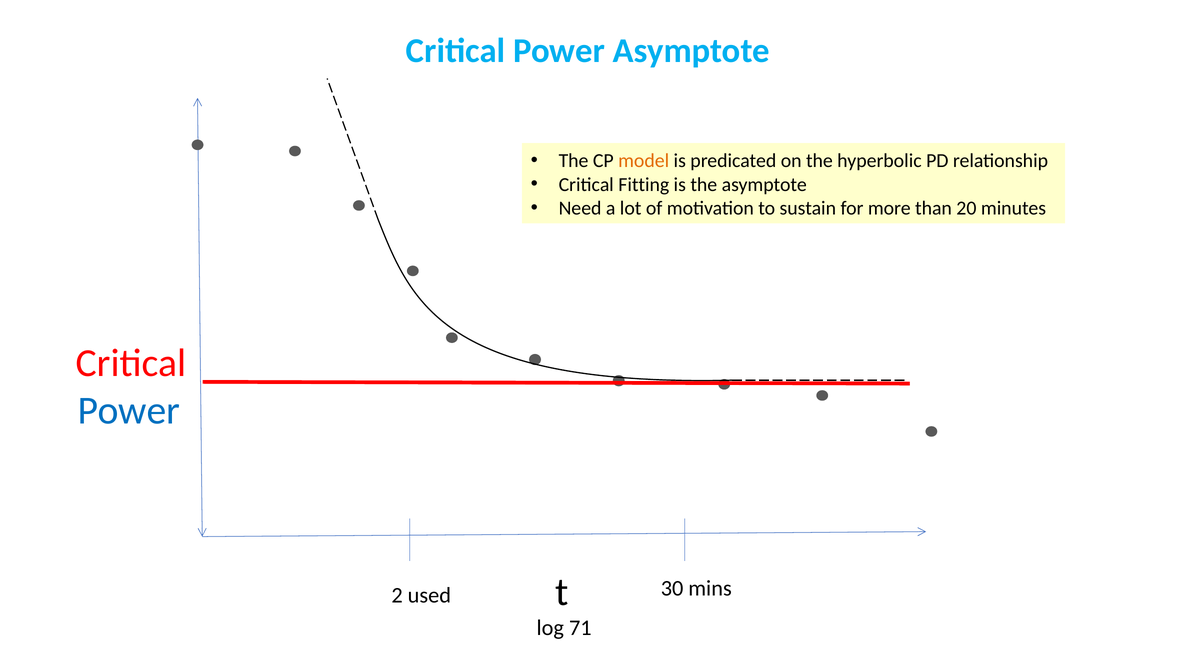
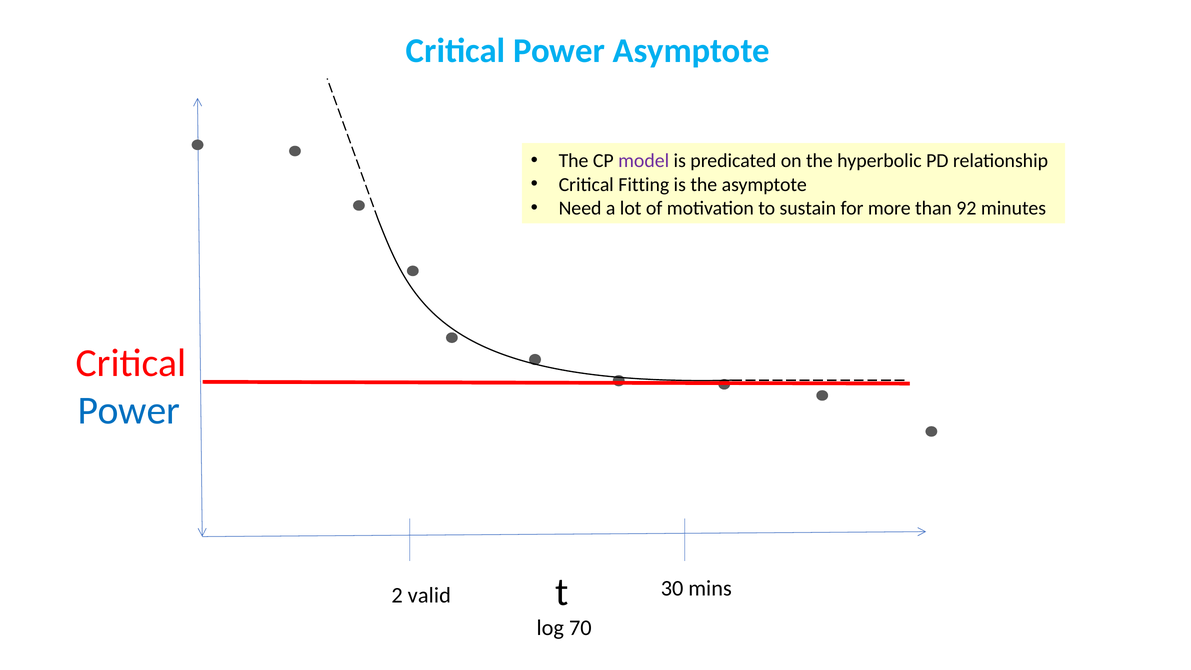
model colour: orange -> purple
20: 20 -> 92
used: used -> valid
71: 71 -> 70
